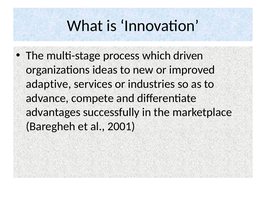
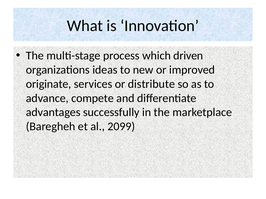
adaptive: adaptive -> originate
industries: industries -> distribute
2001: 2001 -> 2099
